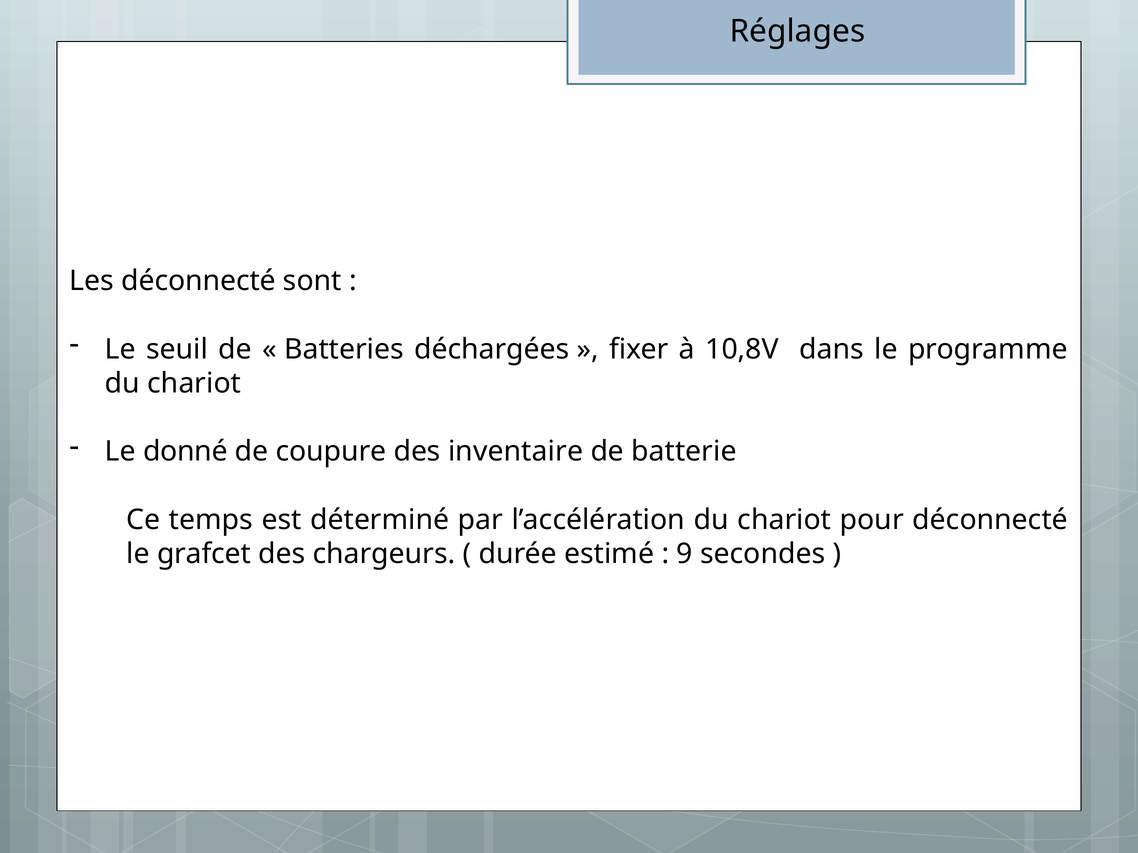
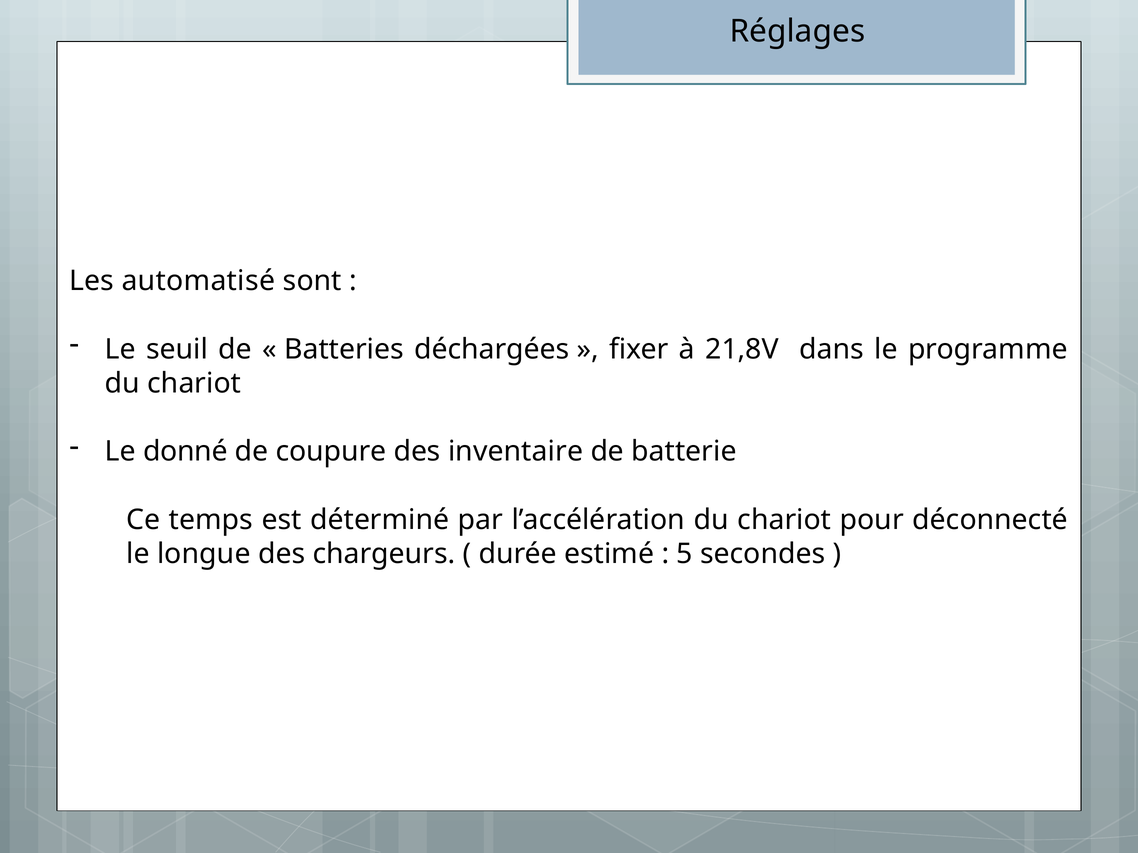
Les déconnecté: déconnecté -> automatisé
10,8V: 10,8V -> 21,8V
grafcet: grafcet -> longue
9: 9 -> 5
